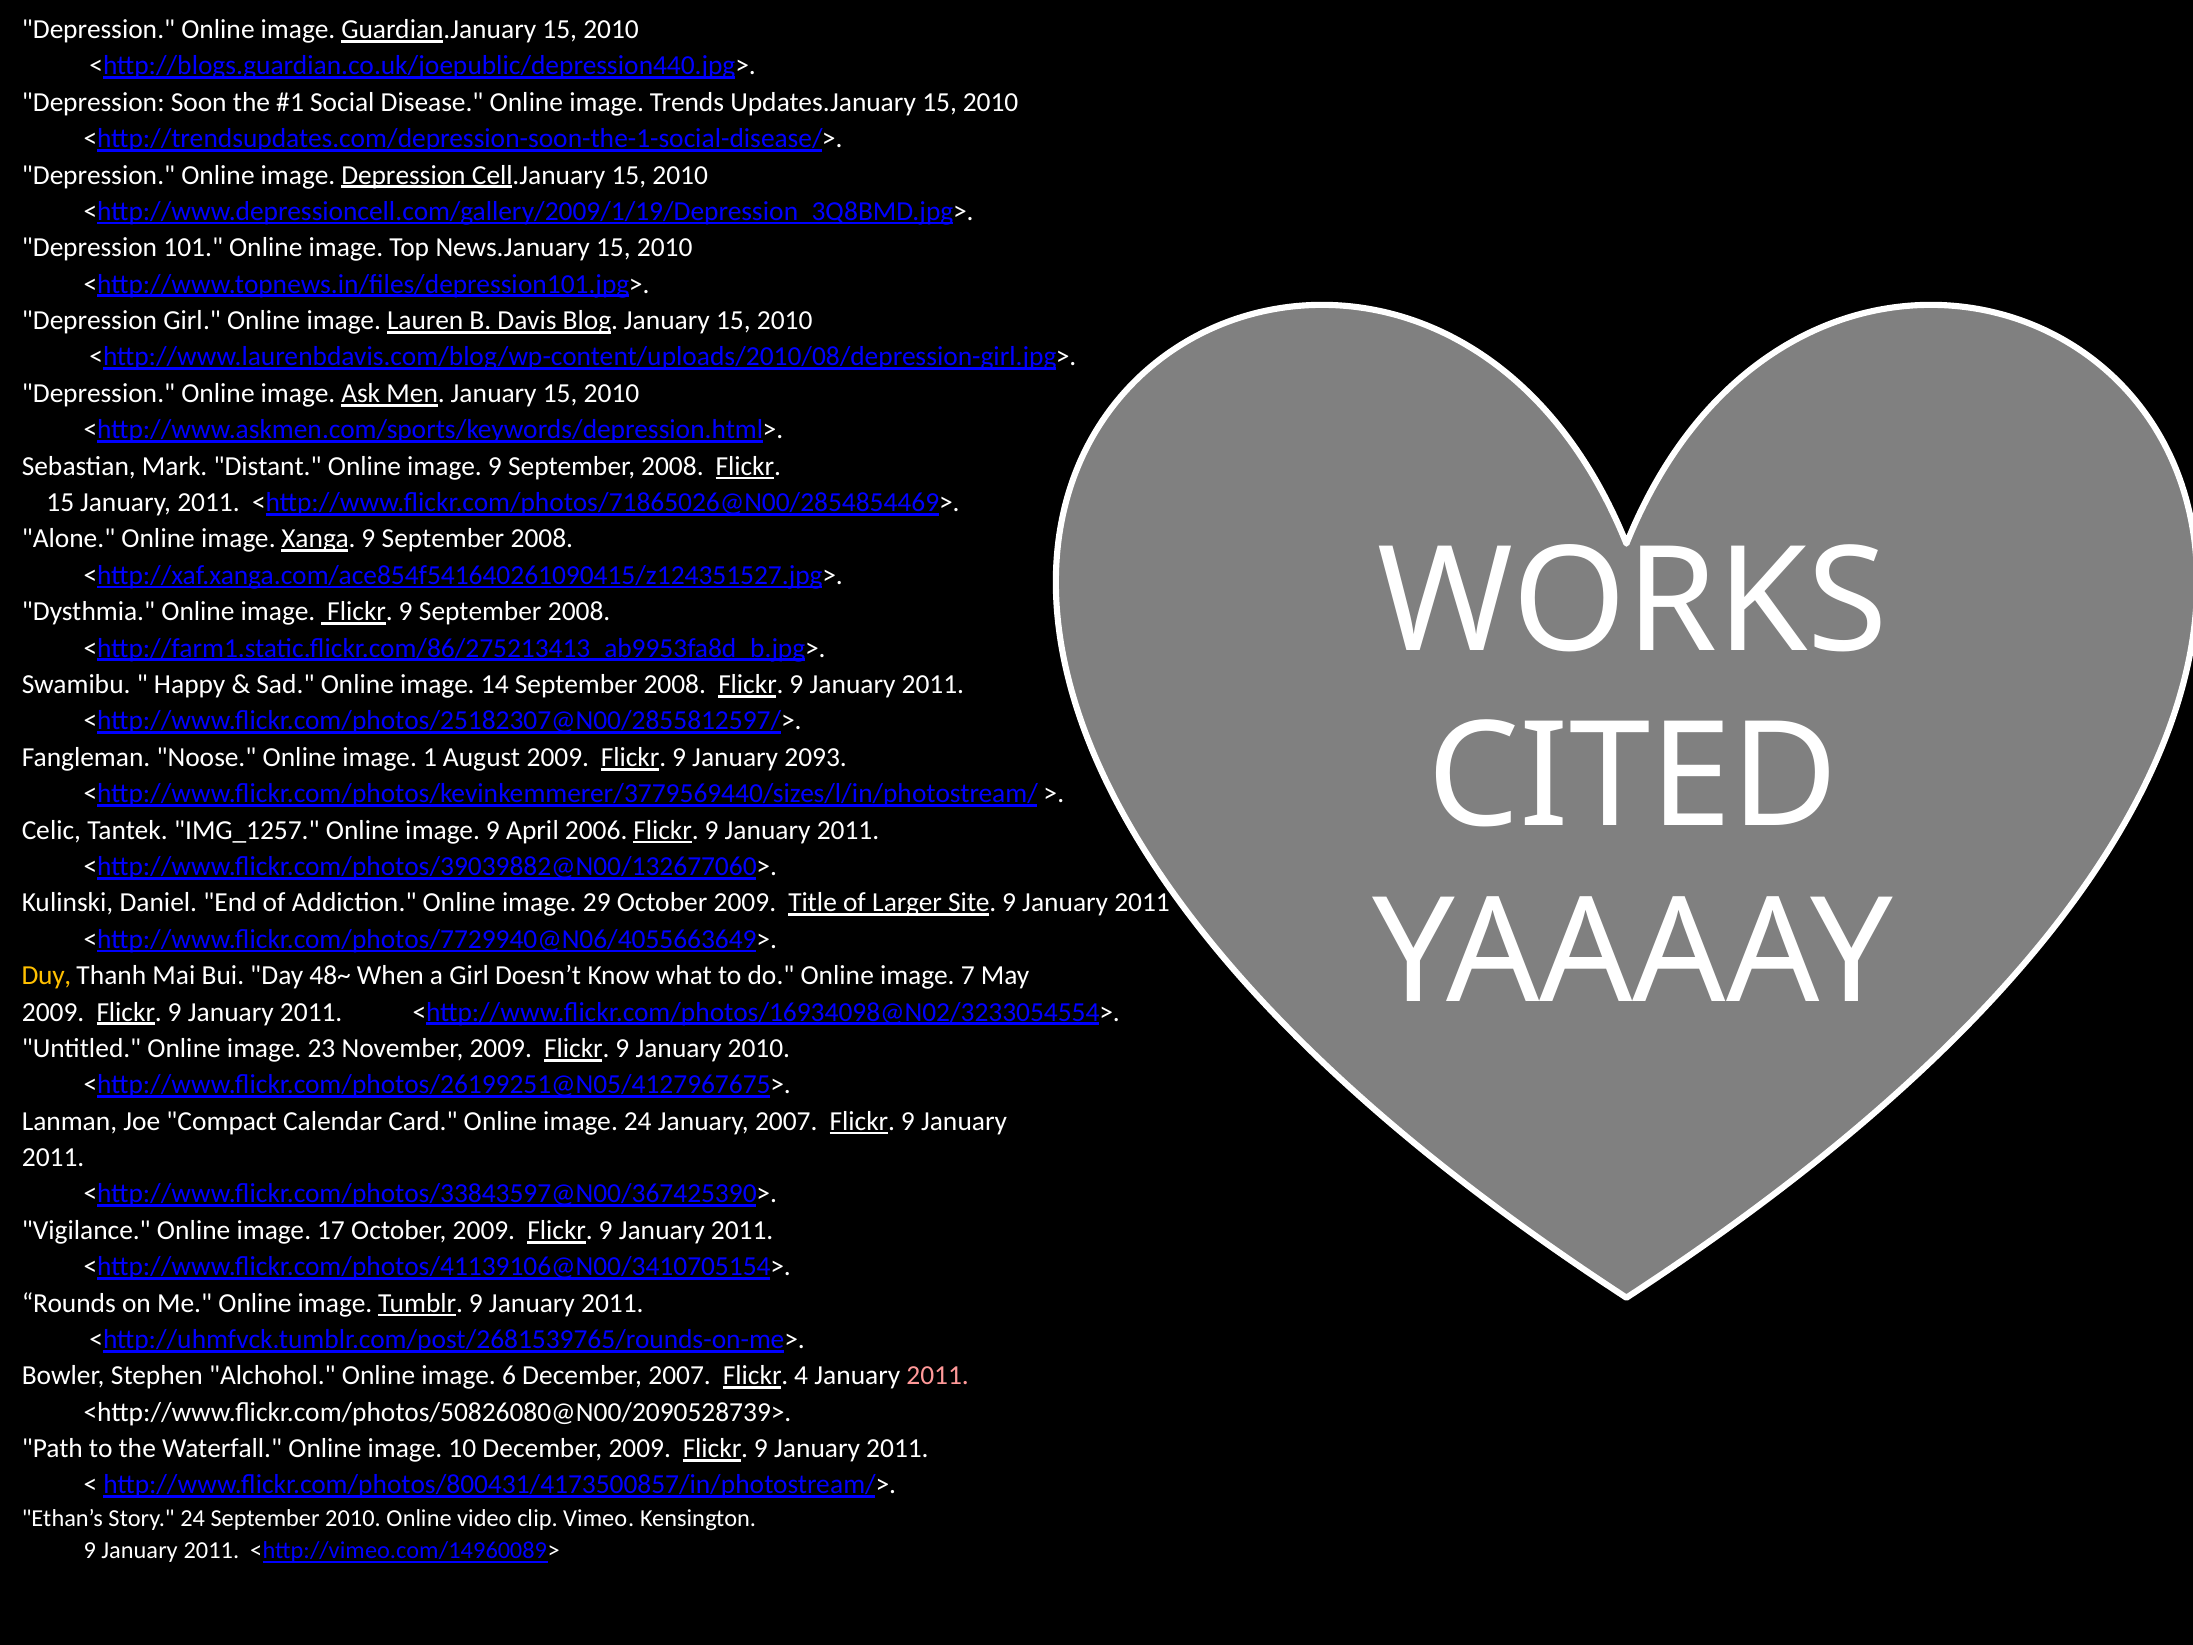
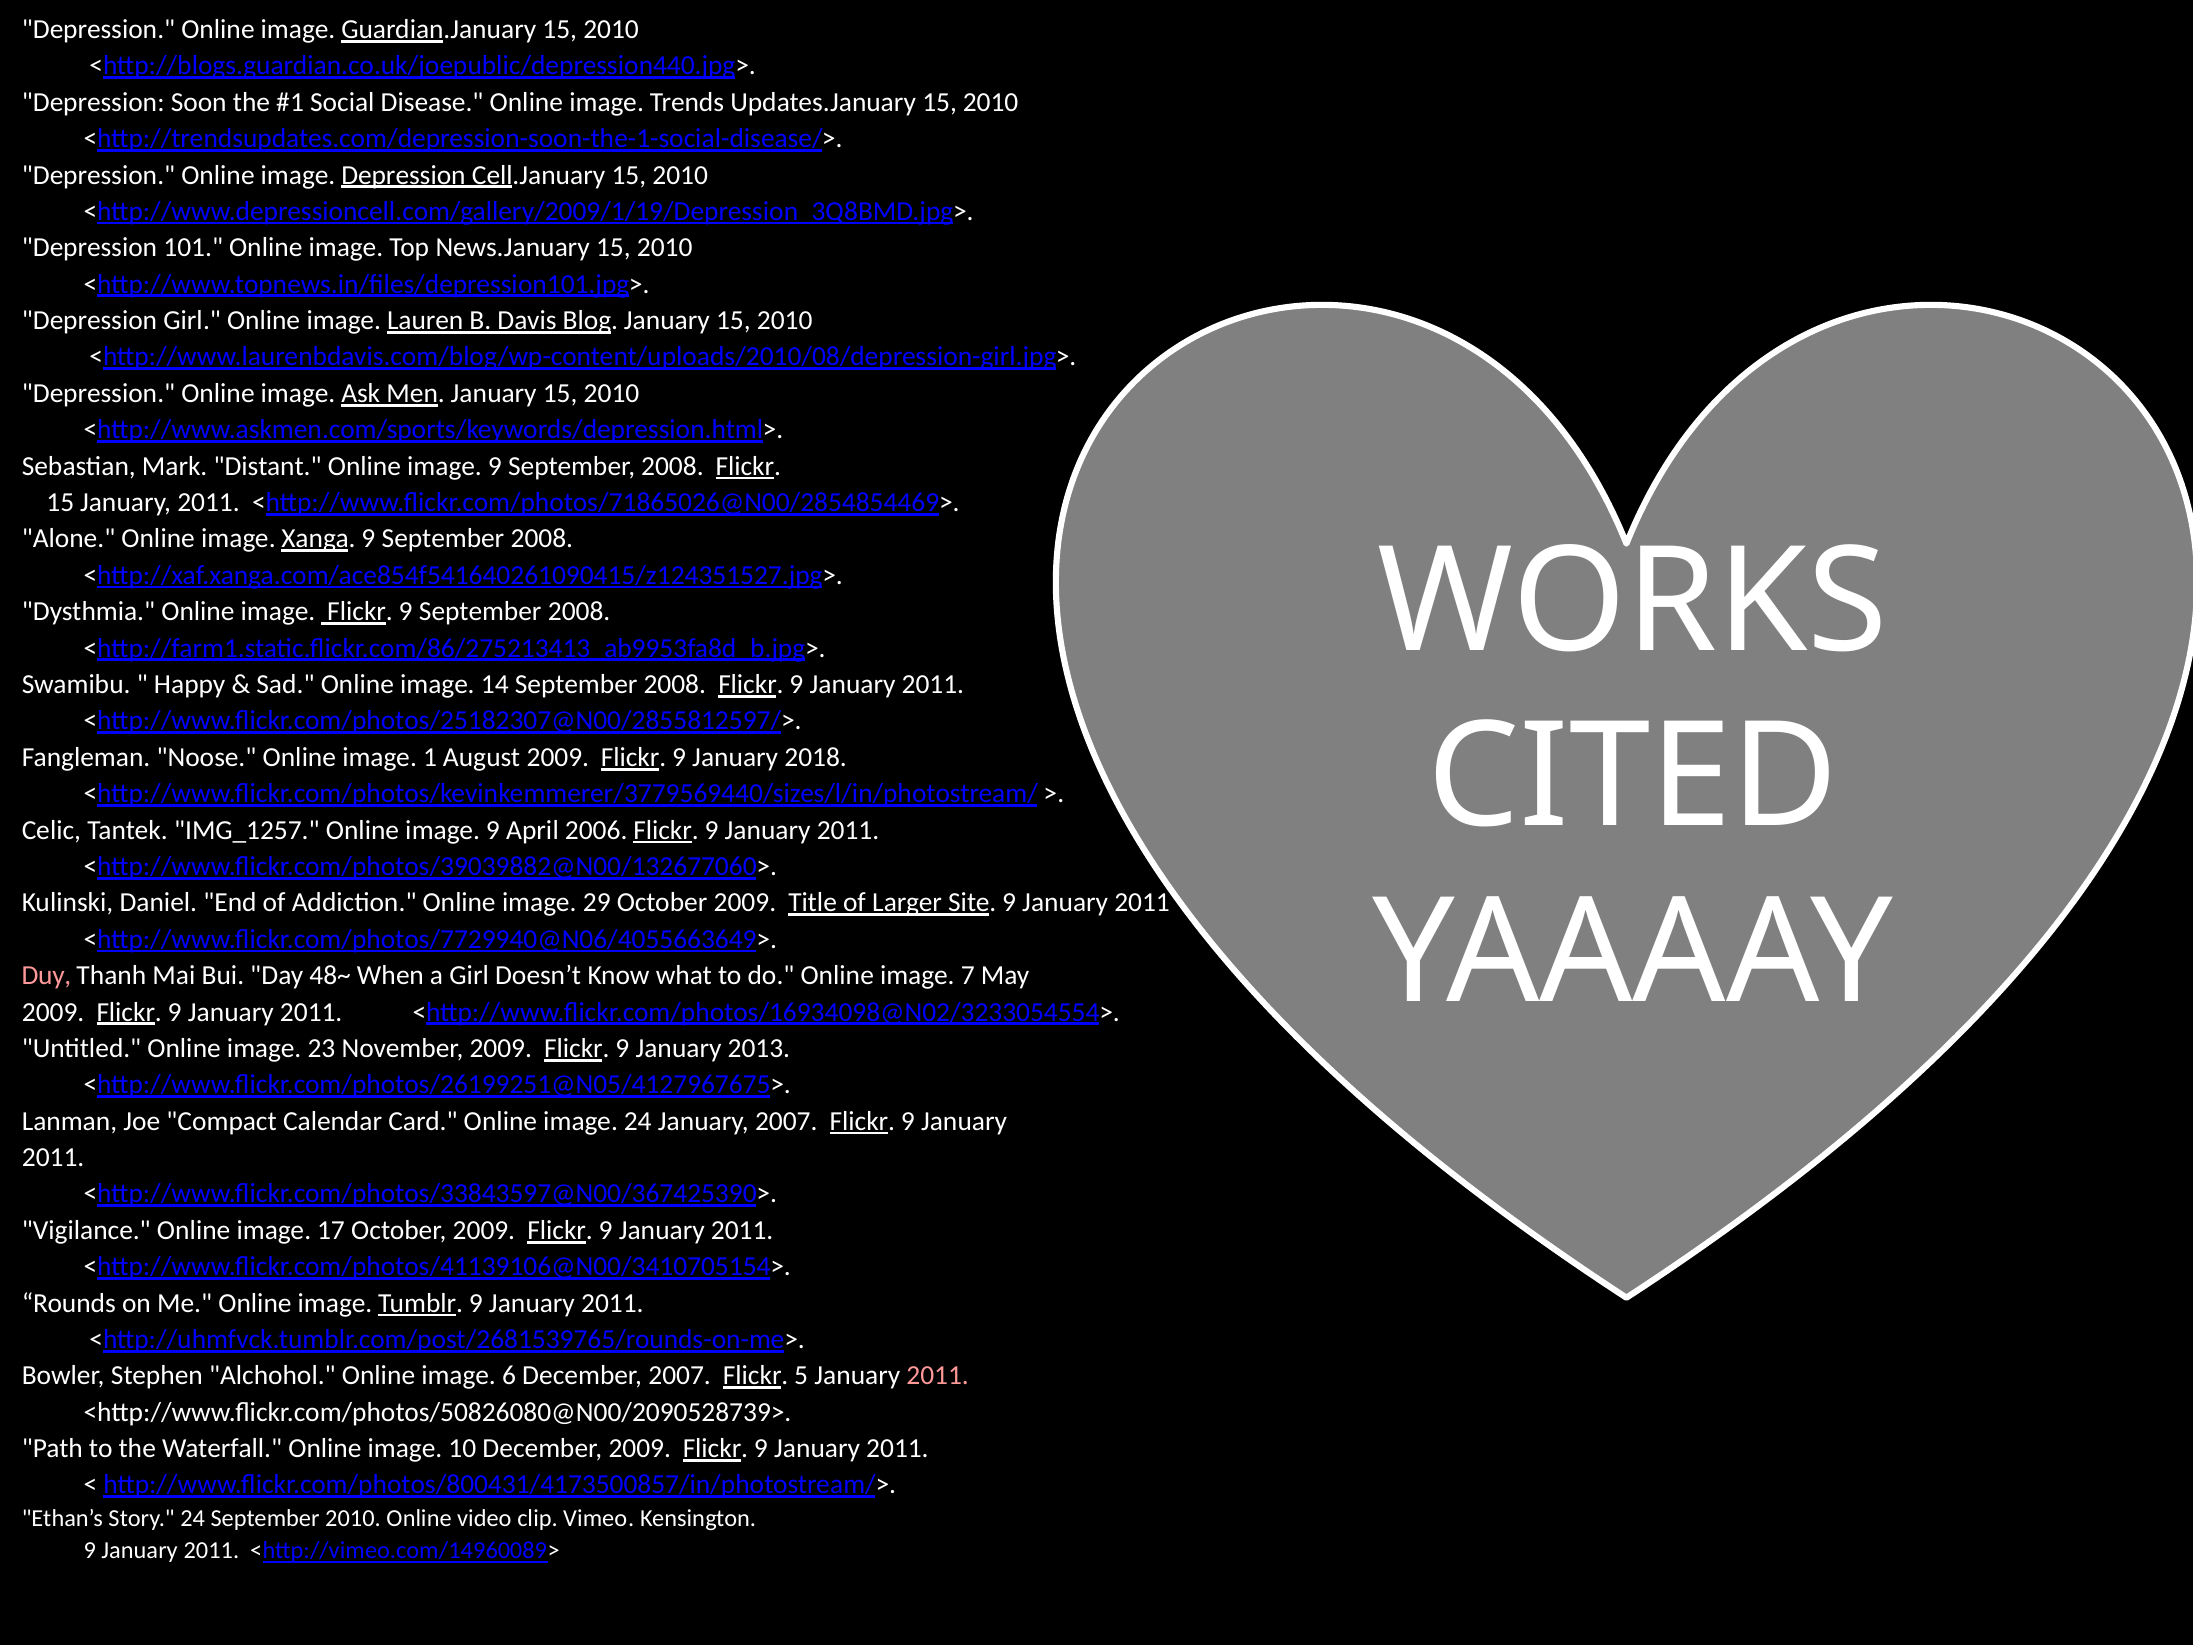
2093: 2093 -> 2018
Duy colour: yellow -> pink
January 2010: 2010 -> 2013
4: 4 -> 5
